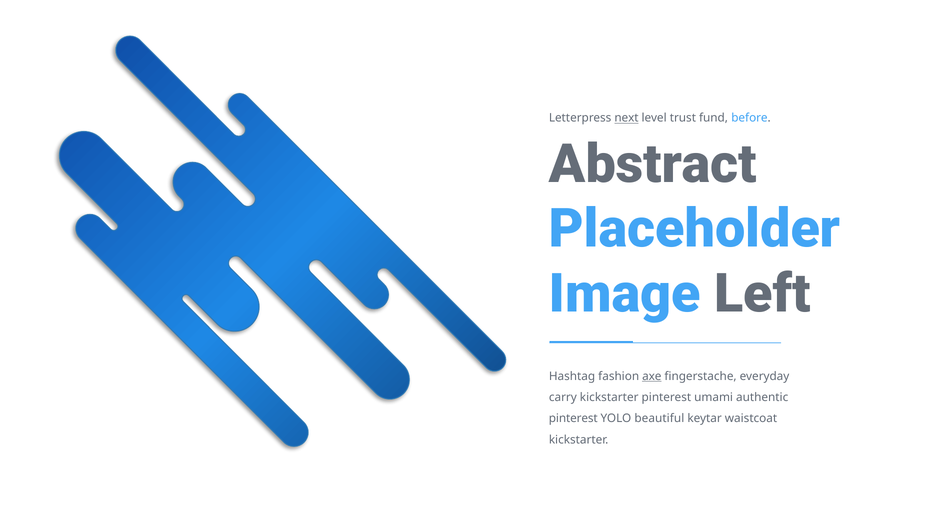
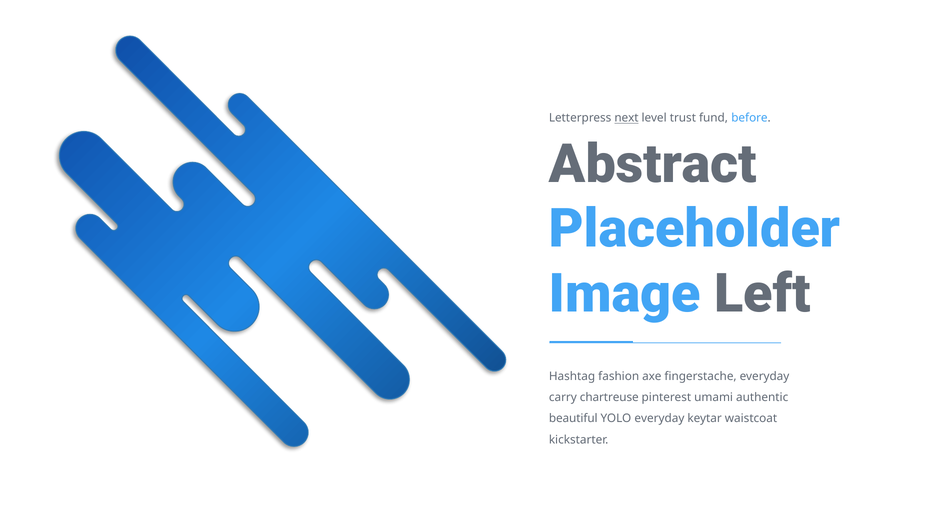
axe underline: present -> none
carry kickstarter: kickstarter -> chartreuse
pinterest at (573, 419): pinterest -> beautiful
YOLO beautiful: beautiful -> everyday
